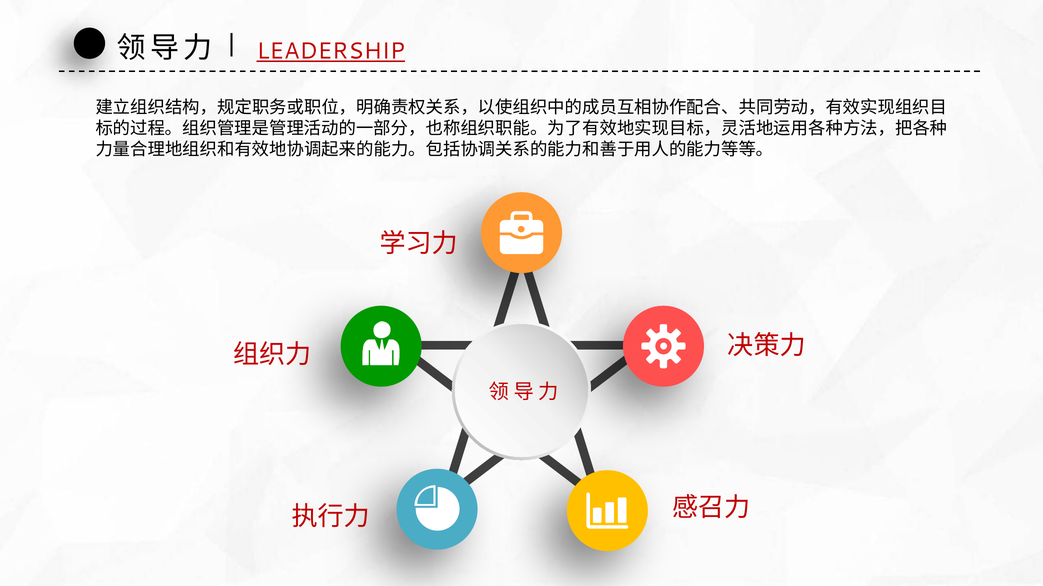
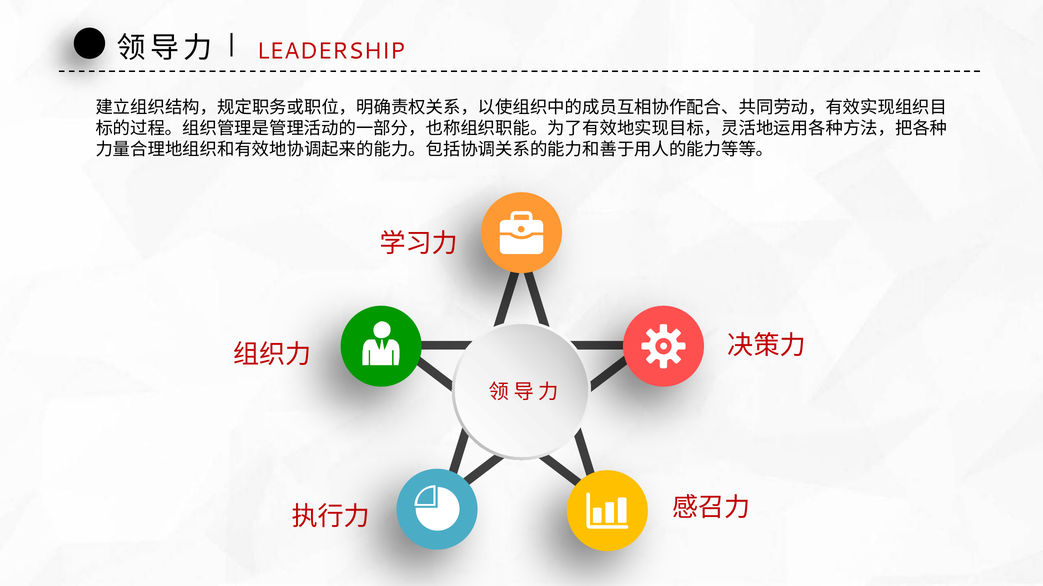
LEADERSHIP underline: present -> none
